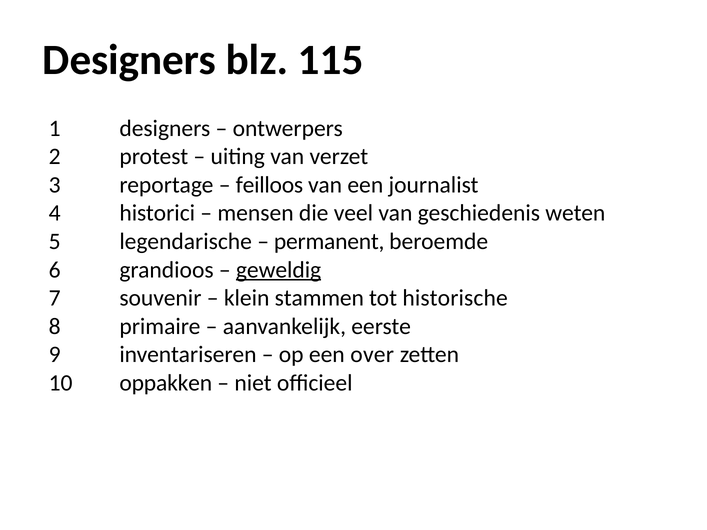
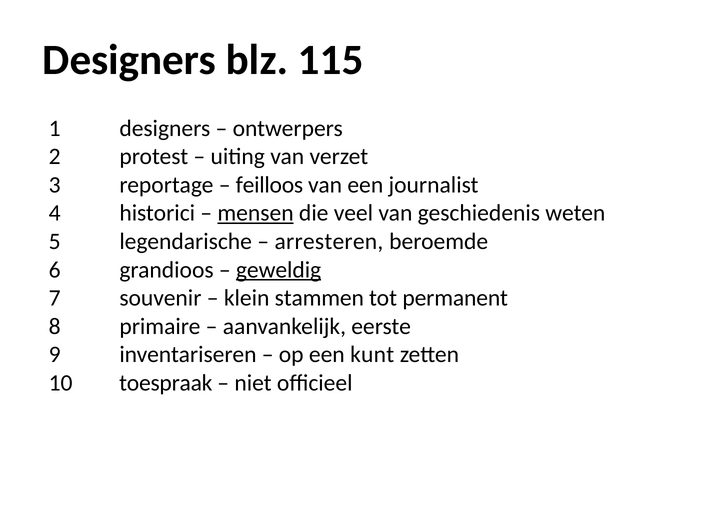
mensen underline: none -> present
permanent: permanent -> arresteren
historische: historische -> permanent
over: over -> kunt
oppakken: oppakken -> toespraak
